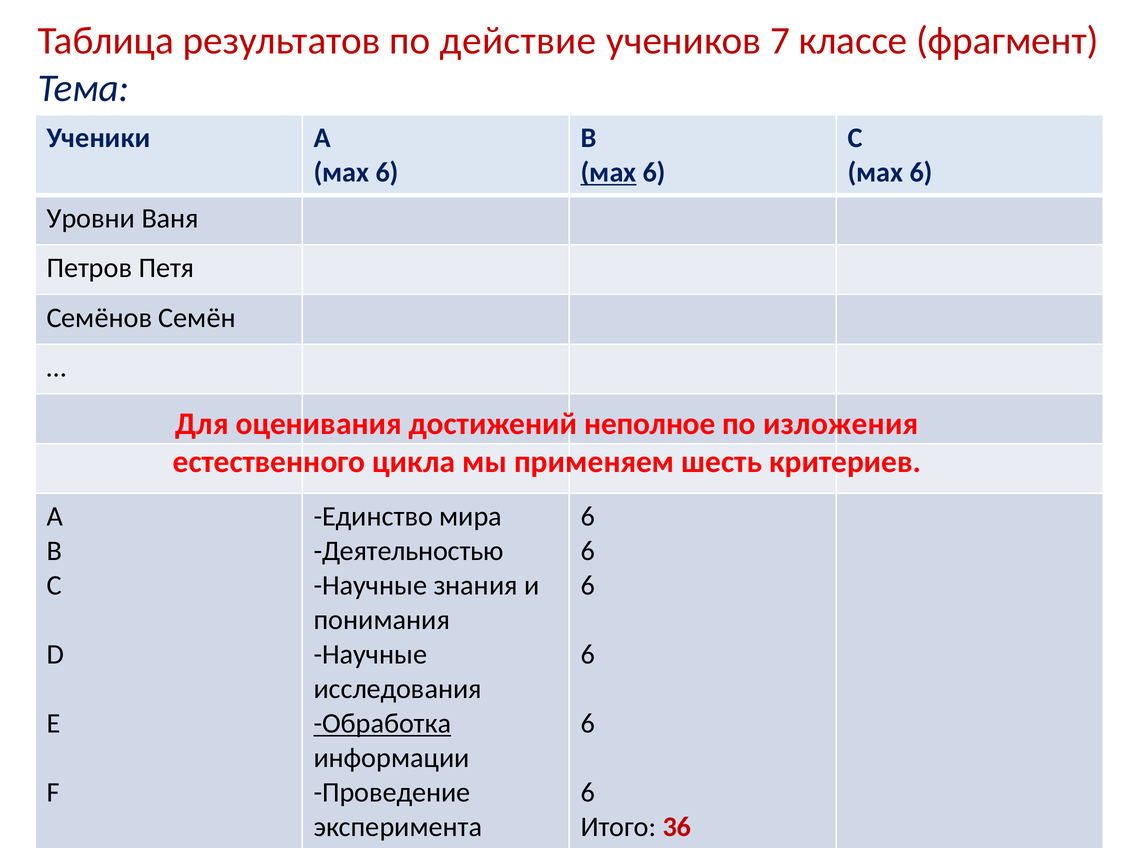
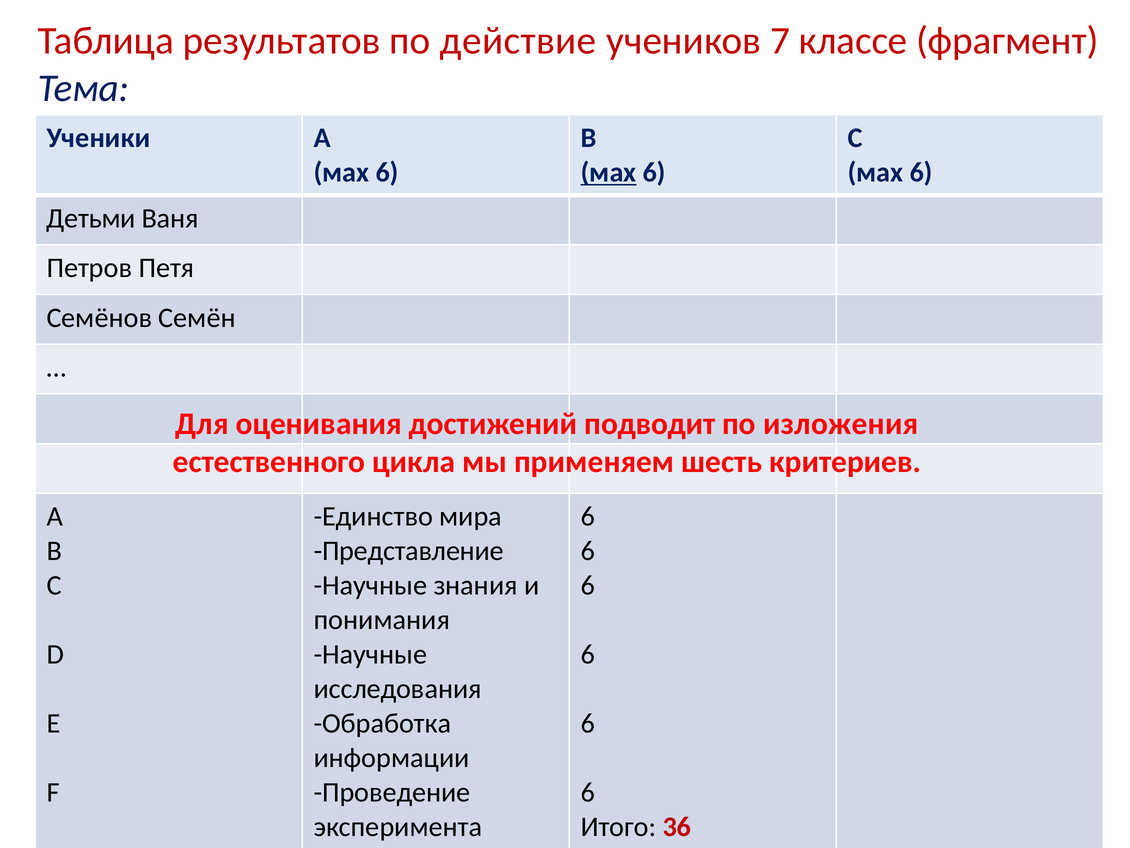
Уровни: Уровни -> Детьми
неполное: неполное -> подводит
Деятельностью: Деятельностью -> Представление
Обработка underline: present -> none
